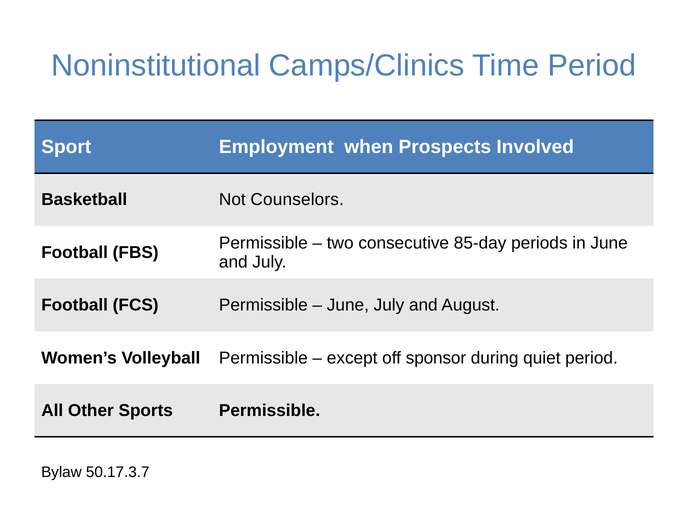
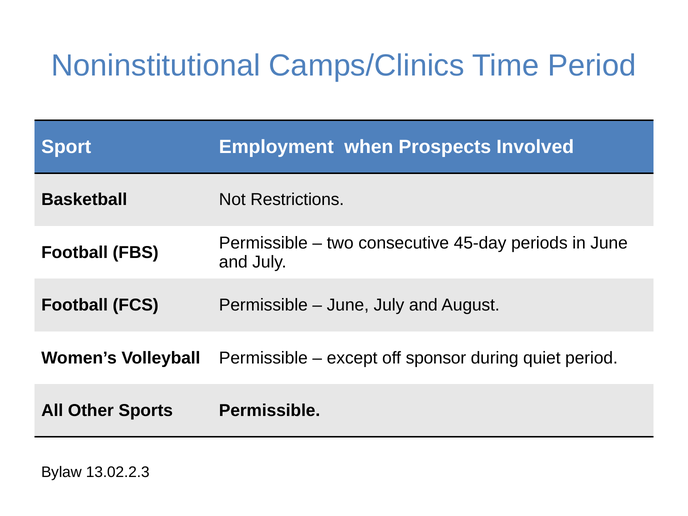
Counselors: Counselors -> Restrictions
85-day: 85-day -> 45-day
50.17.3.7: 50.17.3.7 -> 13.02.2.3
